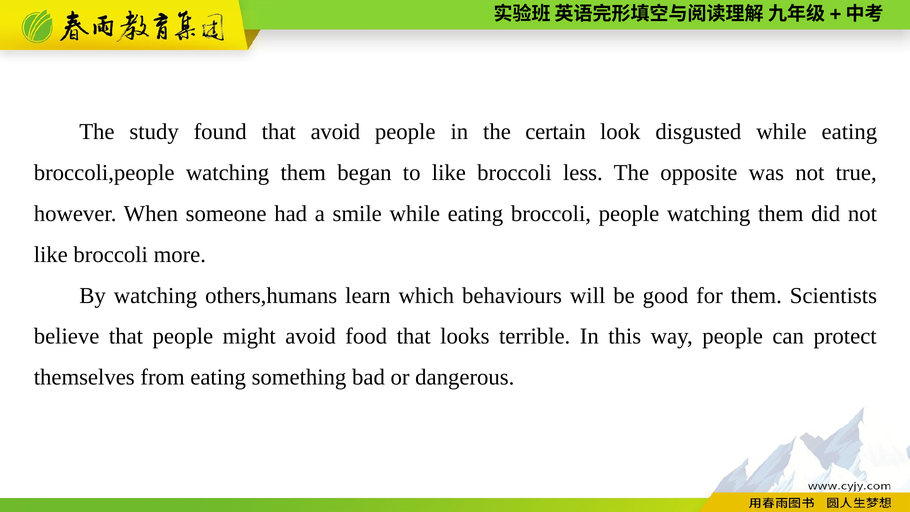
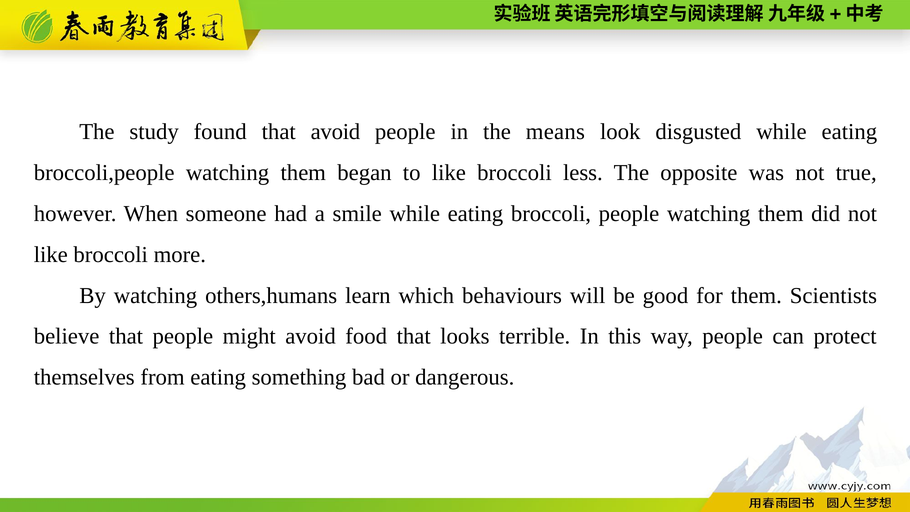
certain: certain -> means
